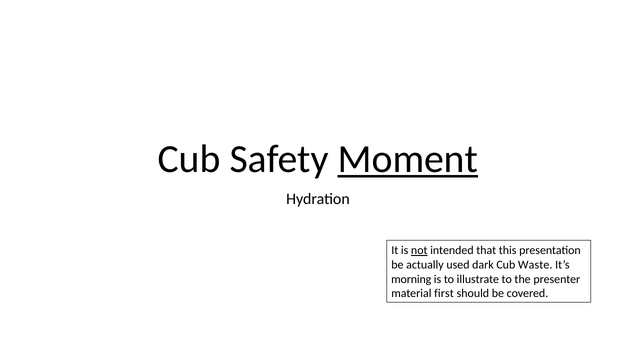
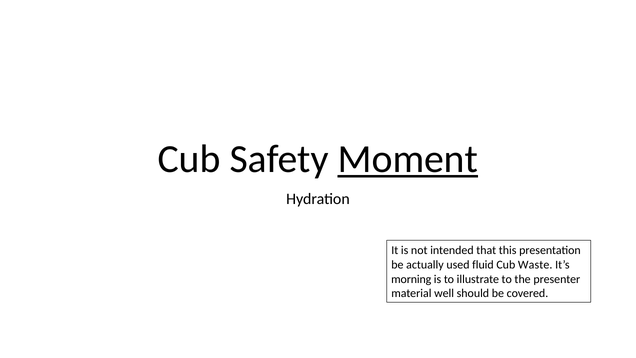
not underline: present -> none
dark: dark -> fluid
first: first -> well
